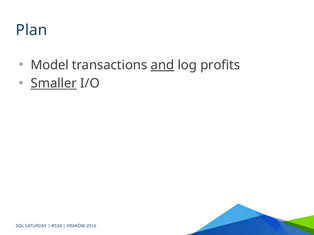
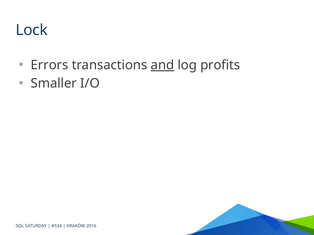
Plan: Plan -> Lock
Model: Model -> Errors
Smaller underline: present -> none
